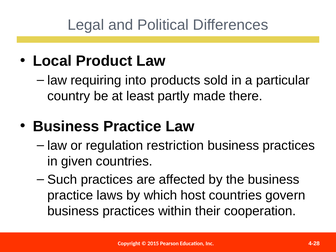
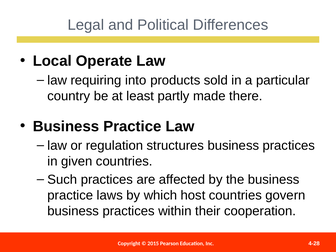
Product: Product -> Operate
restriction: restriction -> structures
